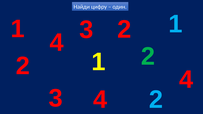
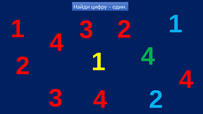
2 at (148, 56): 2 -> 4
